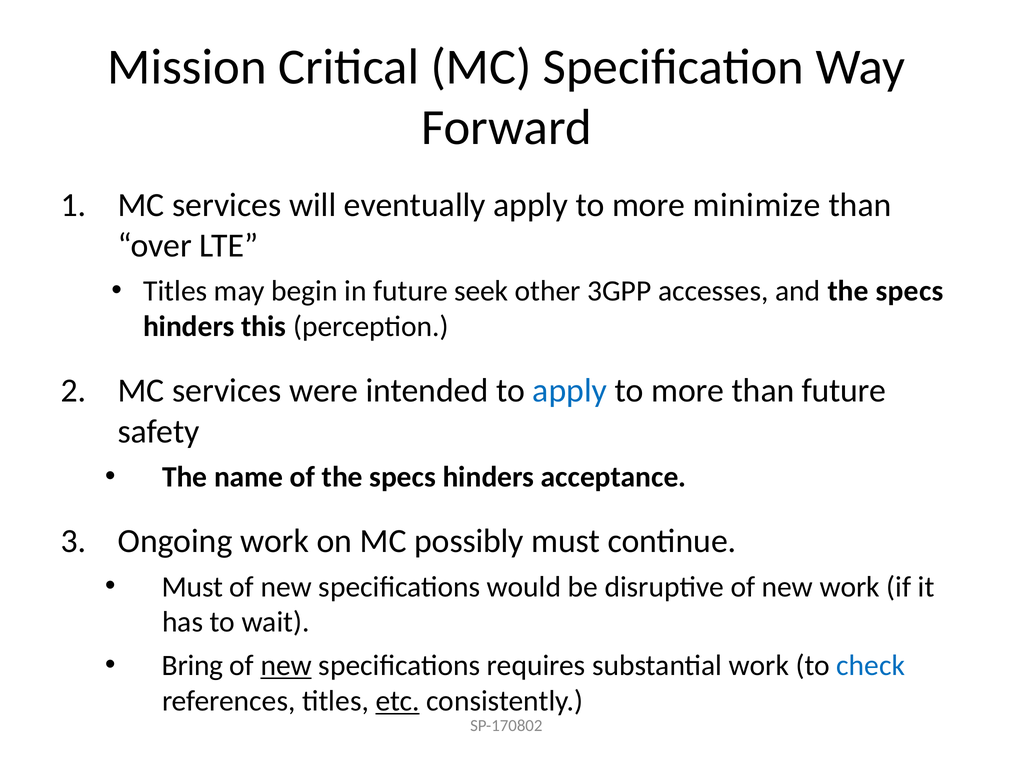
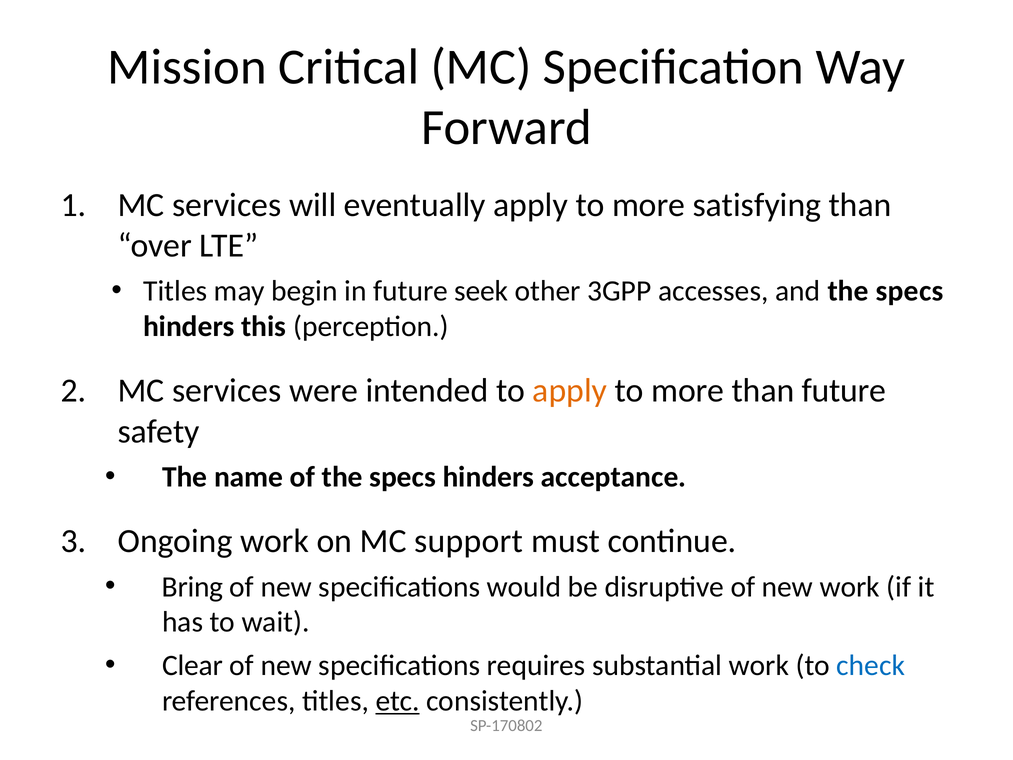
minimize: minimize -> satisfying
apply at (570, 391) colour: blue -> orange
possibly: possibly -> support
Must at (193, 587): Must -> Bring
Bring: Bring -> Clear
new at (286, 665) underline: present -> none
